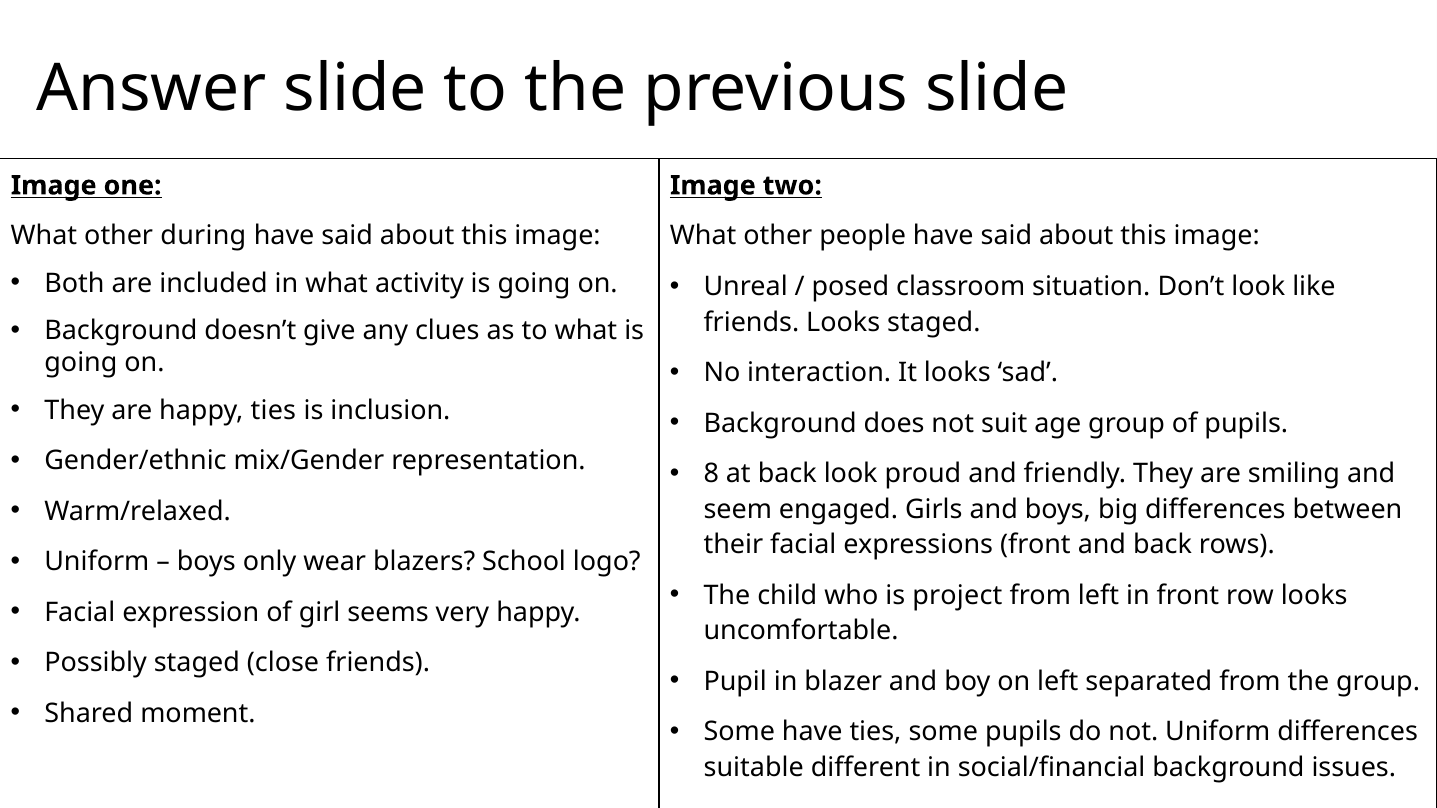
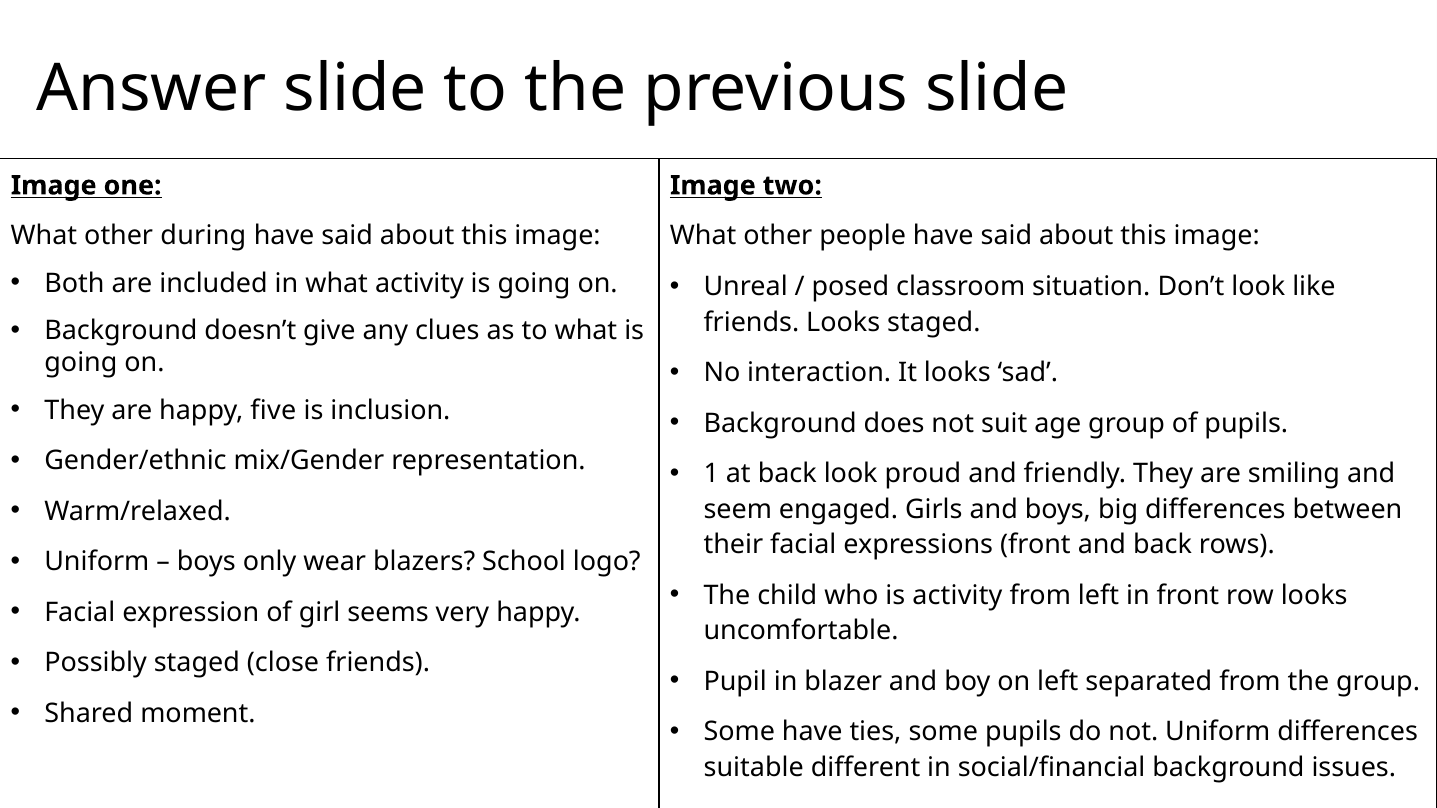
happy ties: ties -> five
8: 8 -> 1
is project: project -> activity
